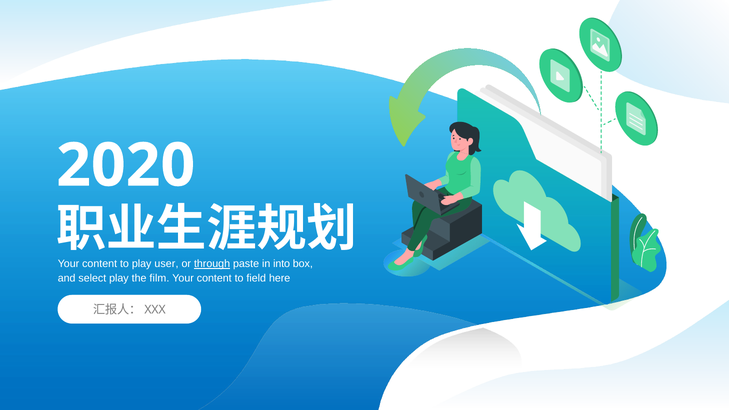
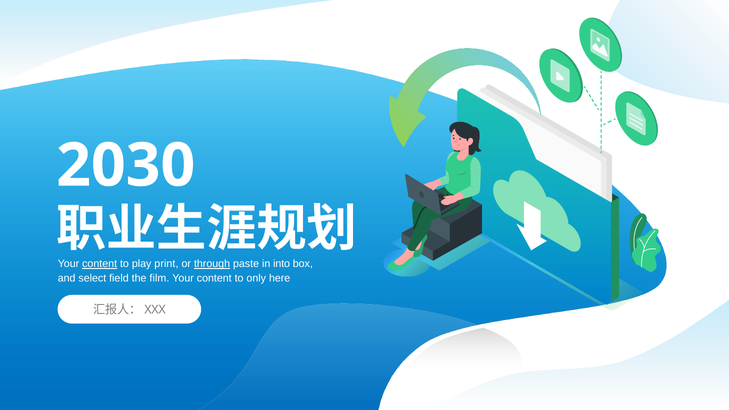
2020: 2020 -> 2030
content at (100, 264) underline: none -> present
user: user -> print
select play: play -> field
field: field -> only
